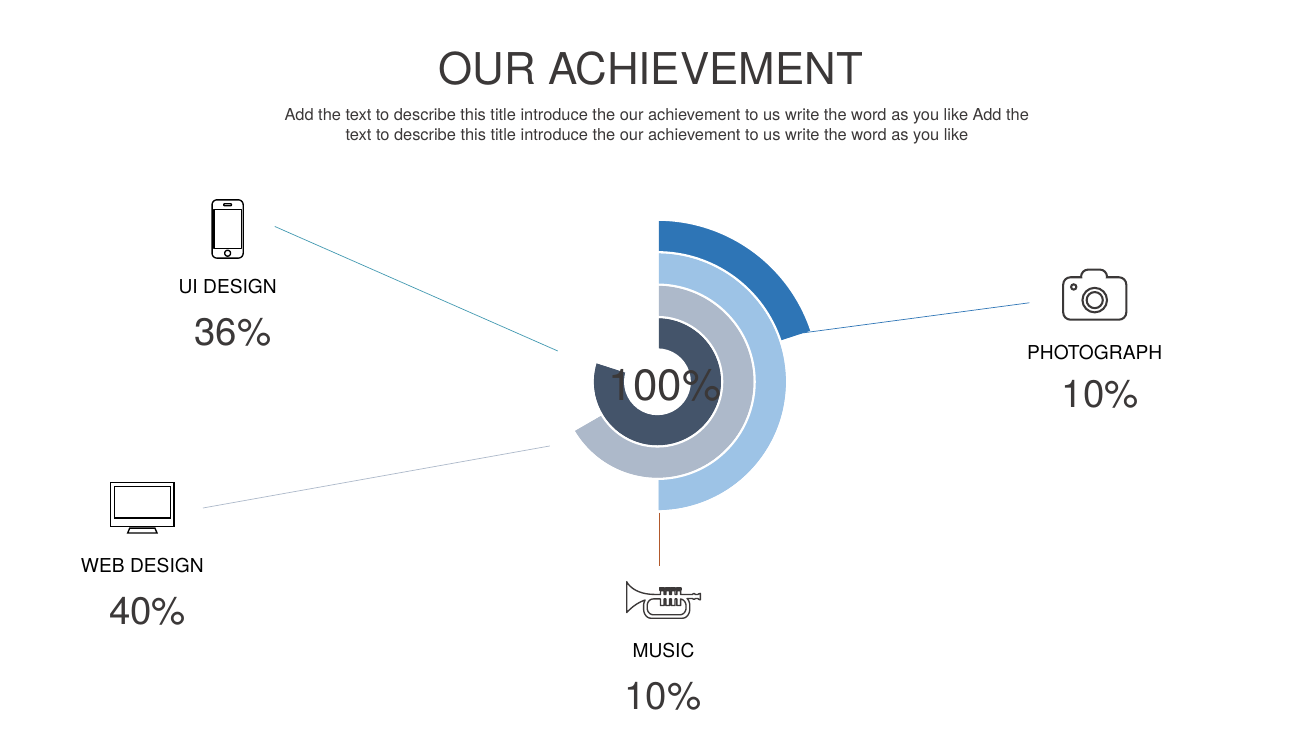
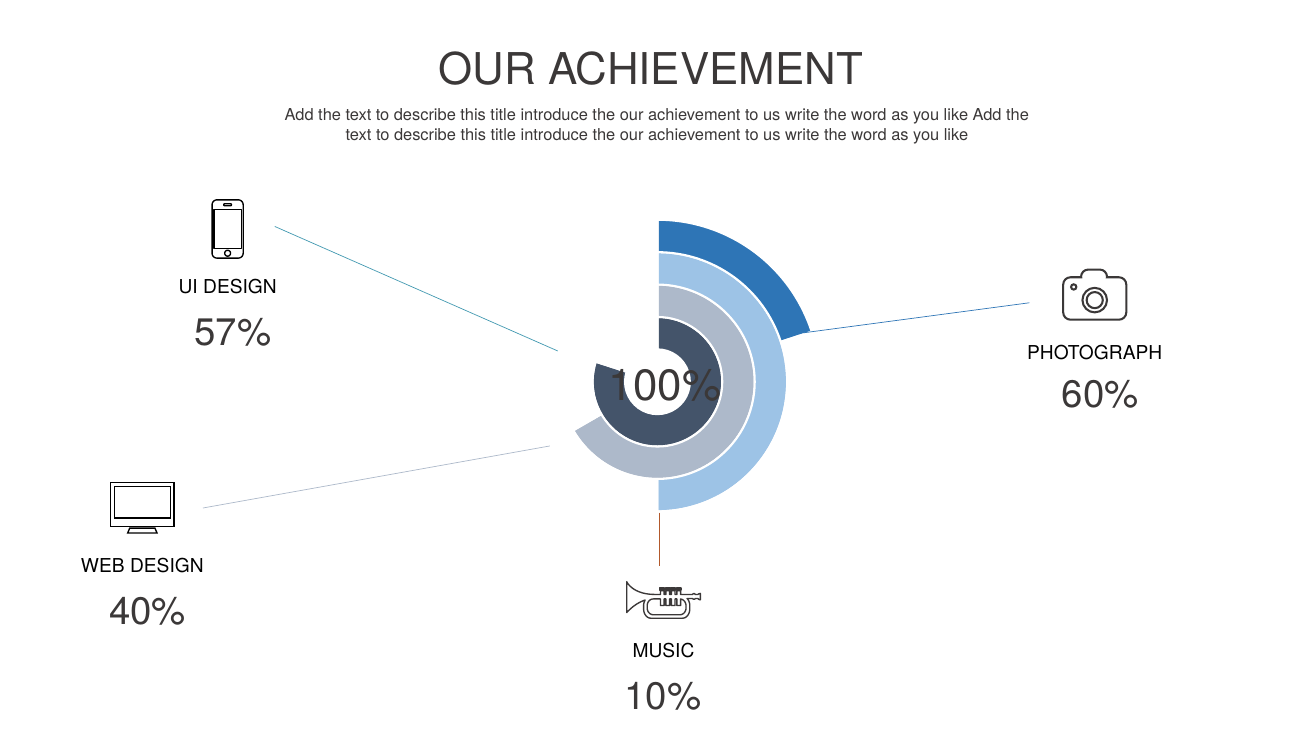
36%: 36% -> 57%
10% at (1100, 395): 10% -> 60%
